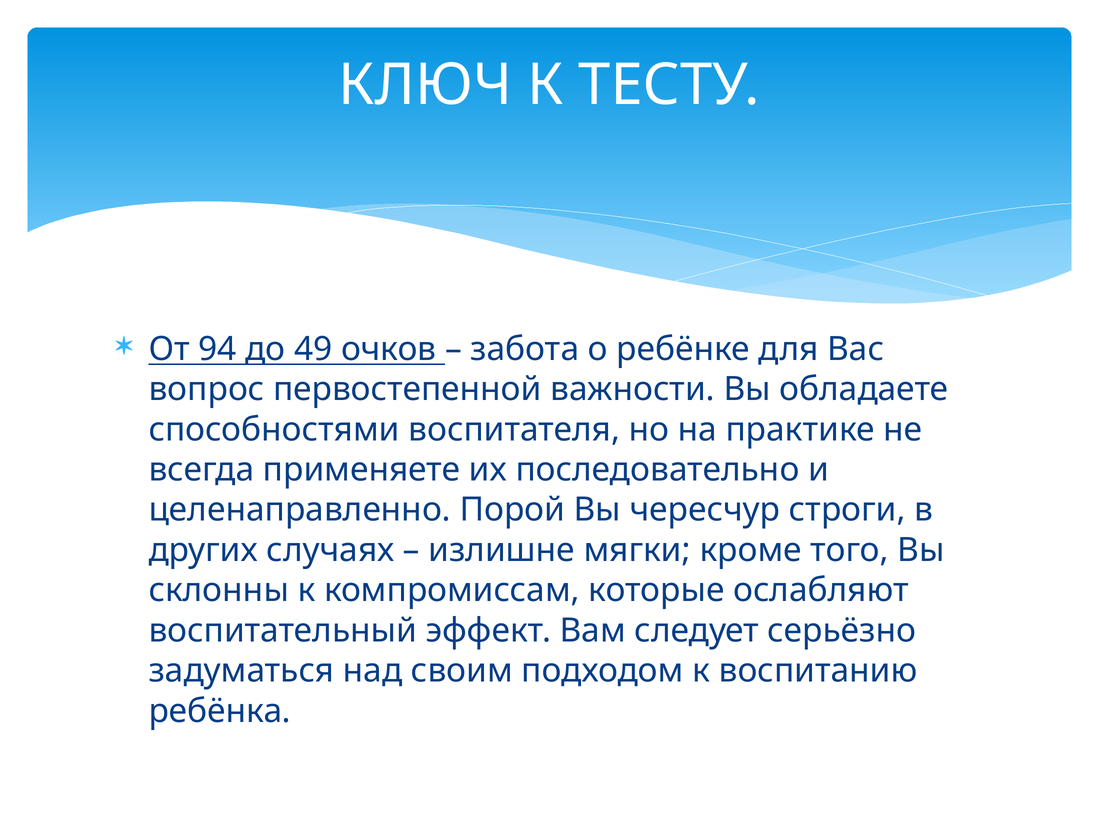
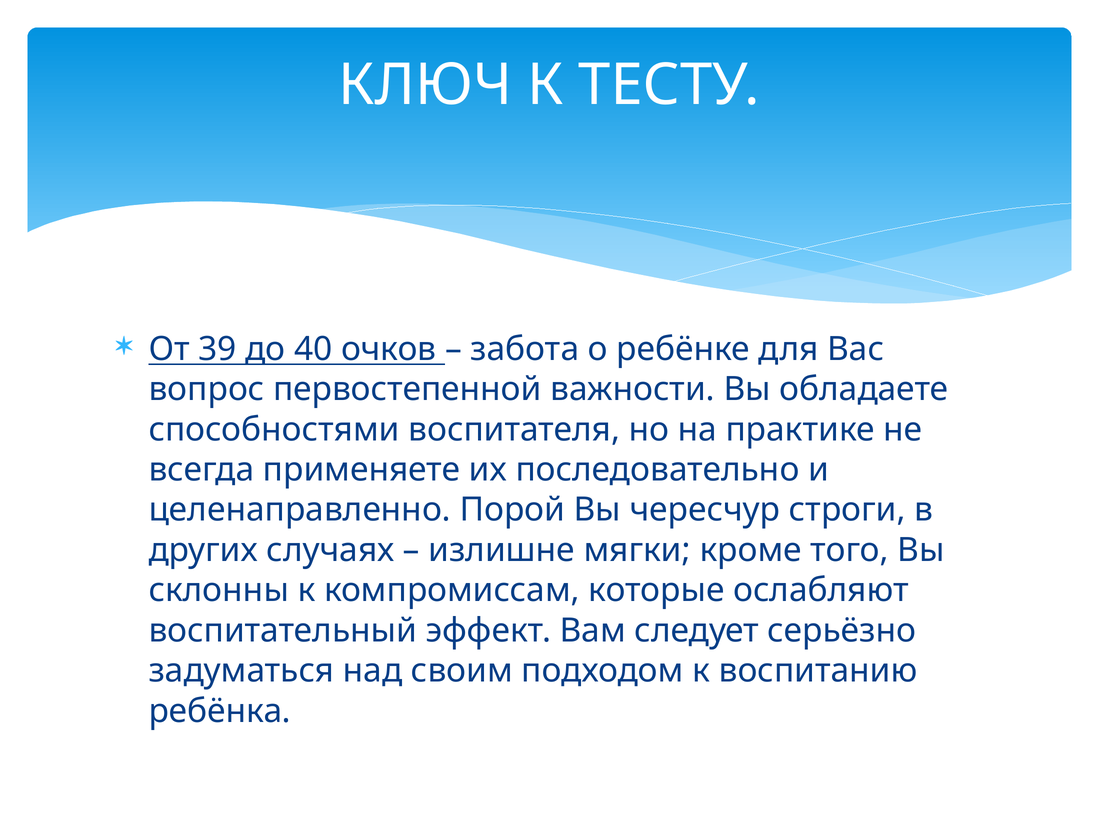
94: 94 -> 39
49: 49 -> 40
